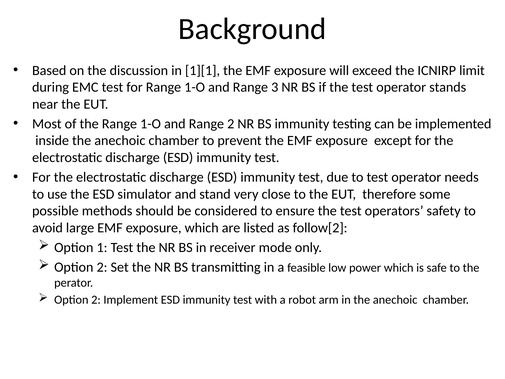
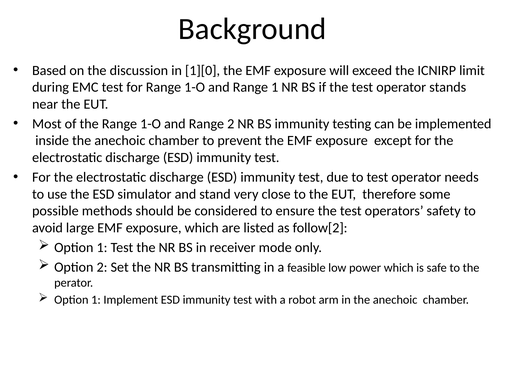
1][1: 1][1 -> 1][0
Range 3: 3 -> 1
2 at (96, 300): 2 -> 1
